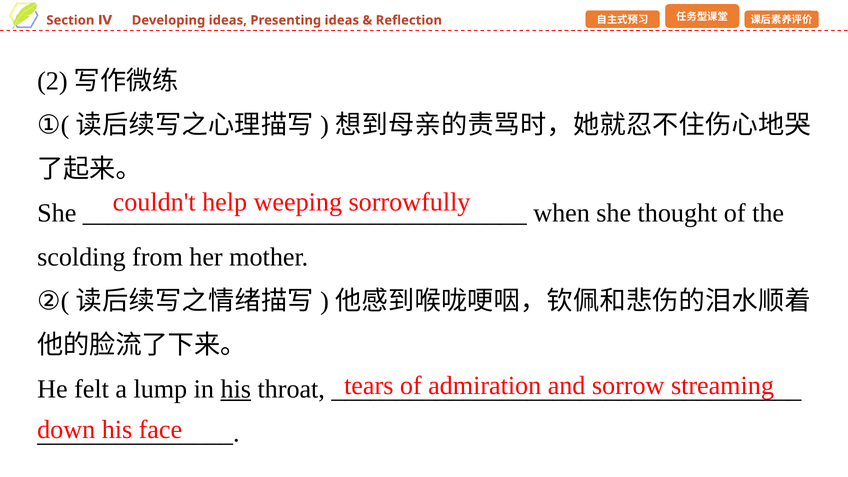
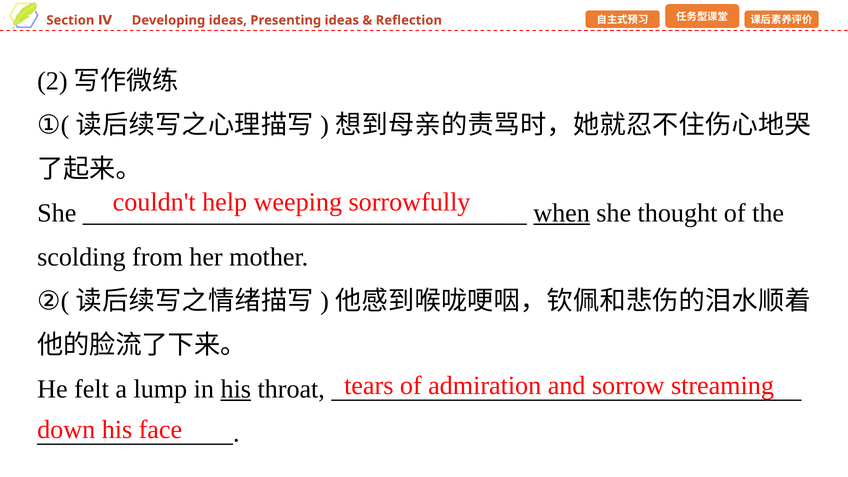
when underline: none -> present
